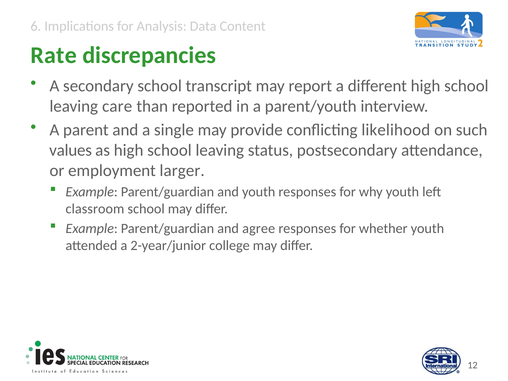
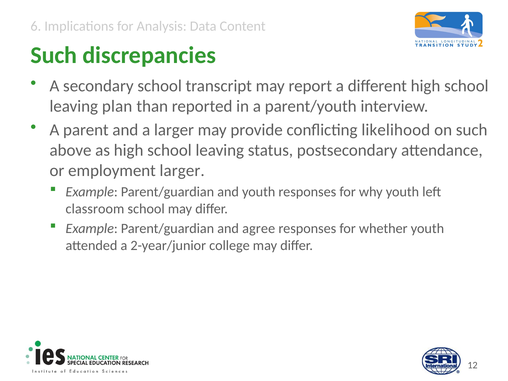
Rate at (54, 55): Rate -> Such
care: care -> plan
a single: single -> larger
values: values -> above
